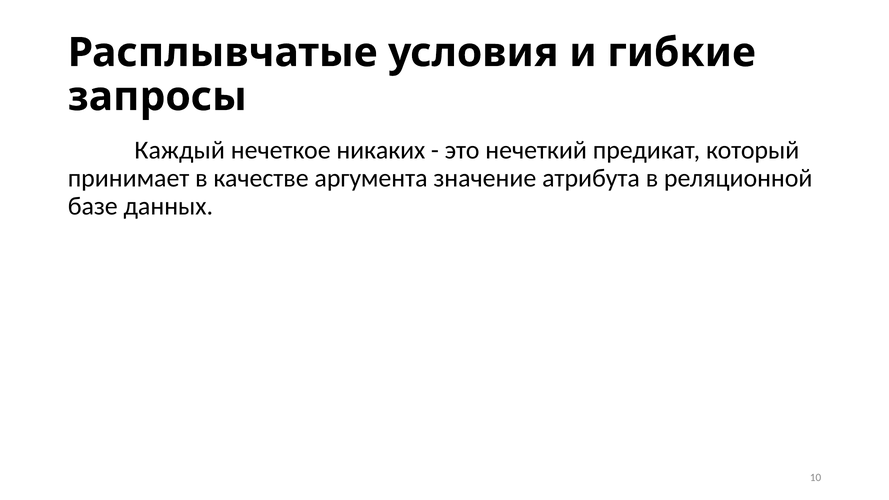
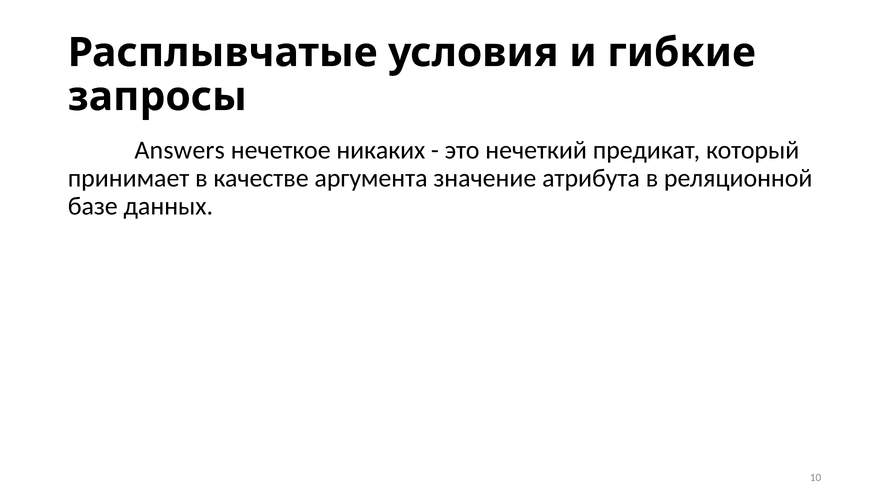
Каждый: Каждый -> Answers
